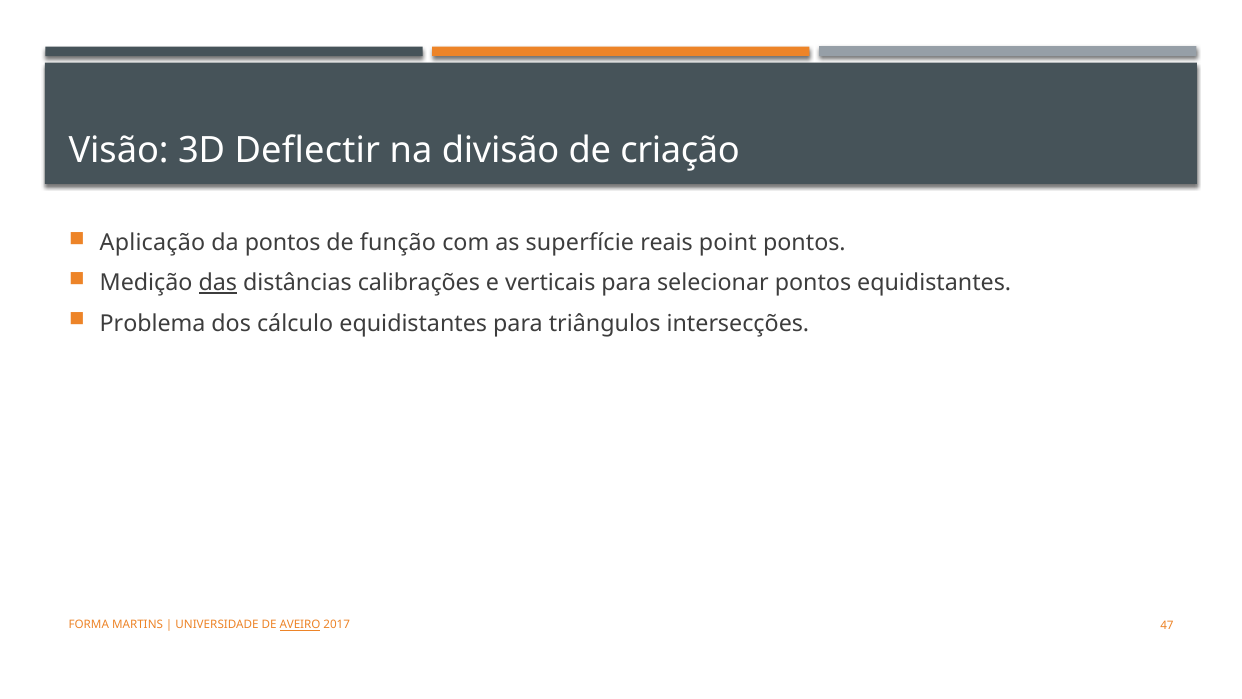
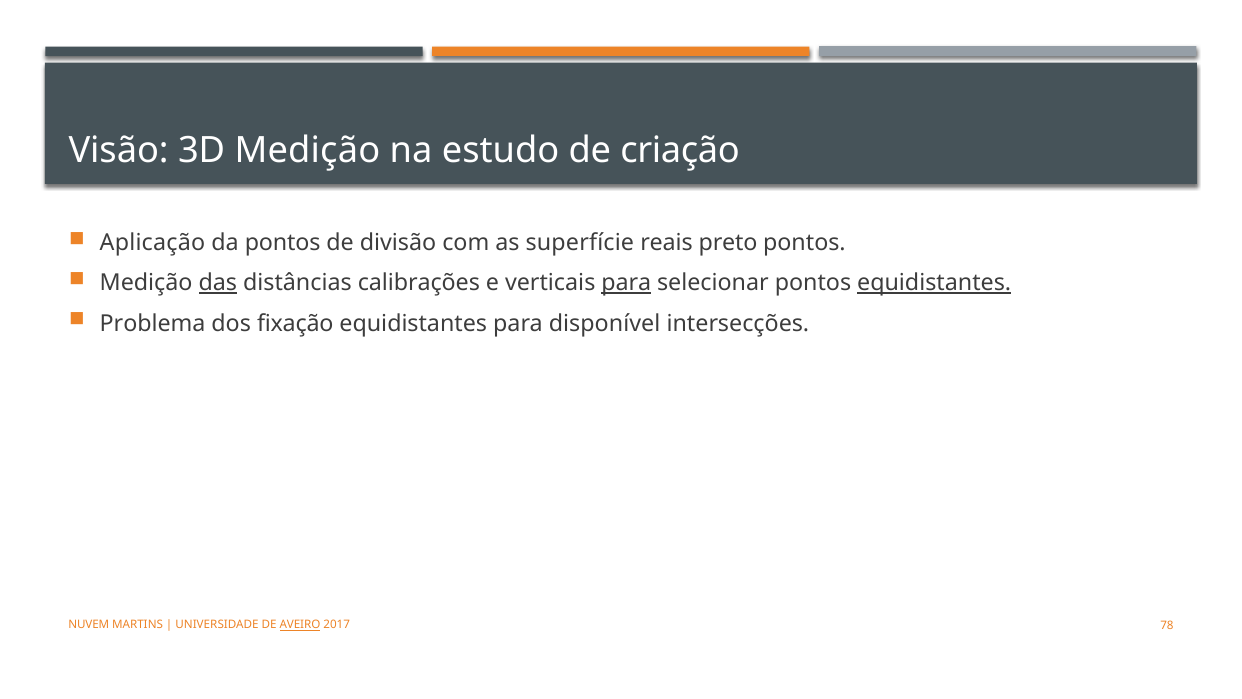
3D Deflectir: Deflectir -> Medição
divisão: divisão -> estudo
função: função -> divisão
point: point -> preto
para at (626, 283) underline: none -> present
equidistantes at (934, 283) underline: none -> present
cálculo: cálculo -> fixação
triângulos: triângulos -> disponível
FORMA: FORMA -> NUVEM
47: 47 -> 78
